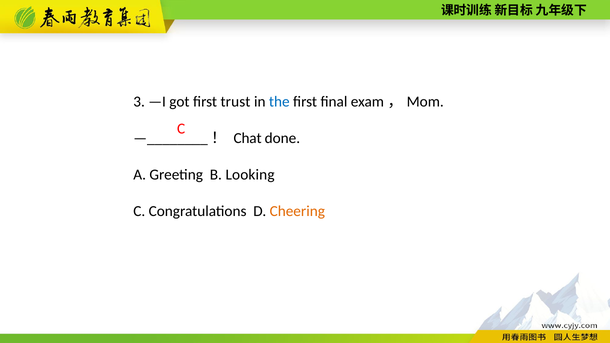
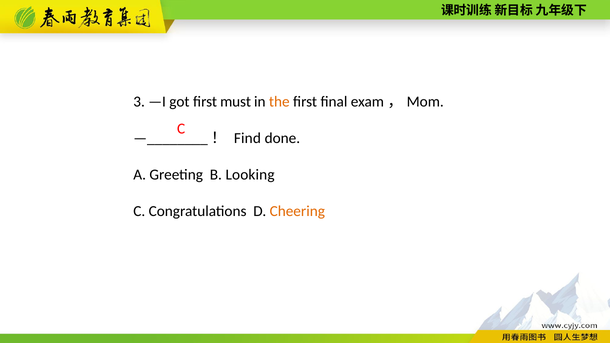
trust: trust -> must
the colour: blue -> orange
Chat: Chat -> Find
